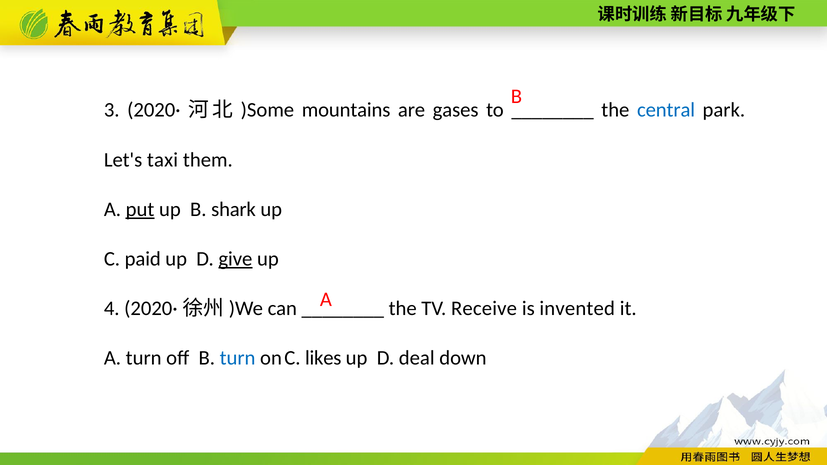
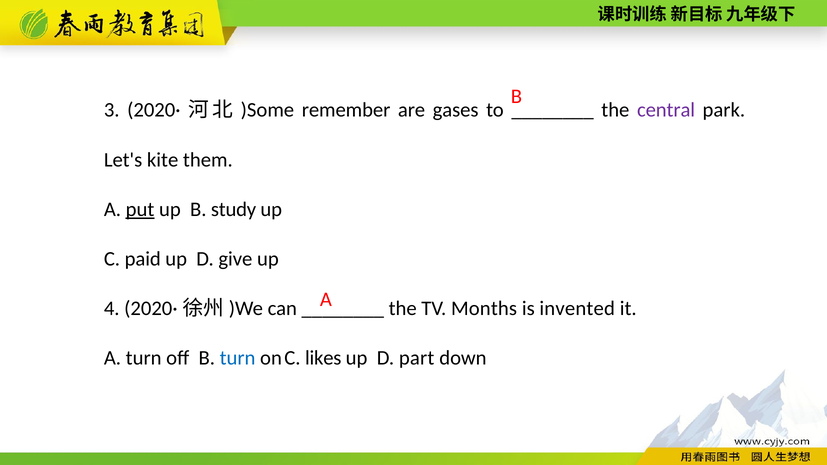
mountains: mountains -> remember
central colour: blue -> purple
taxi: taxi -> kite
shark: shark -> study
give underline: present -> none
Receive: Receive -> Months
deal: deal -> part
